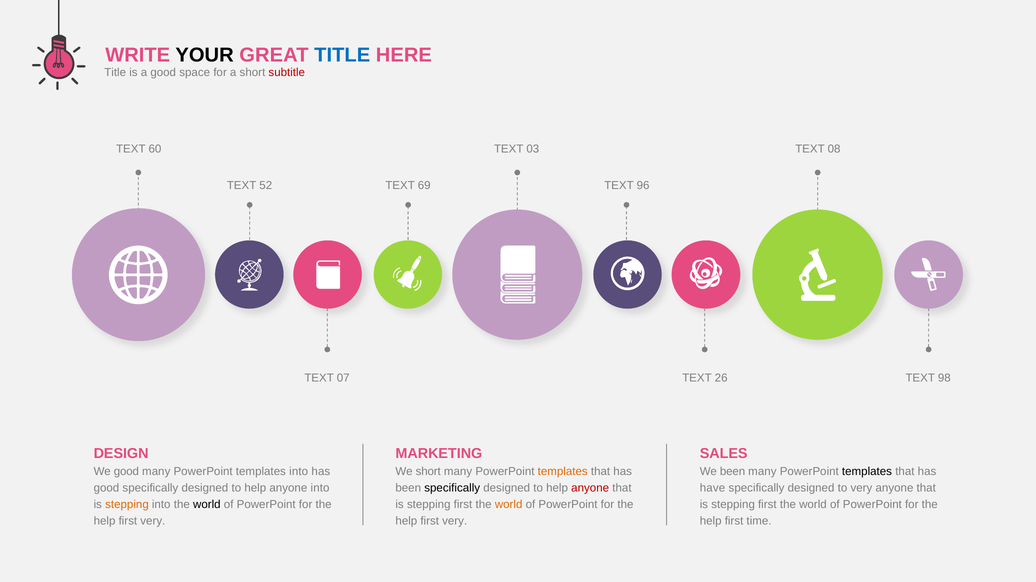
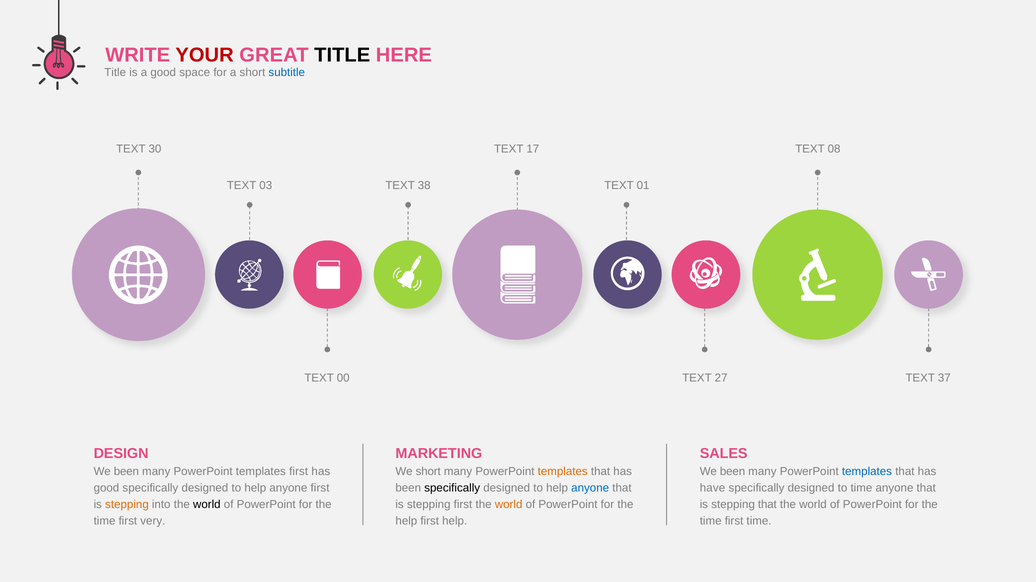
YOUR colour: black -> red
TITLE at (342, 55) colour: blue -> black
subtitle colour: red -> blue
60: 60 -> 30
03: 03 -> 17
52: 52 -> 03
69: 69 -> 38
96: 96 -> 01
07: 07 -> 00
26: 26 -> 27
98: 98 -> 37
good at (126, 472): good -> been
templates into: into -> first
templates at (867, 472) colour: black -> blue
anyone into: into -> first
anyone at (590, 489) colour: red -> blue
to very: very -> time
first at (767, 505): first -> that
help at (105, 522): help -> time
very at (455, 522): very -> help
help at (711, 522): help -> time
